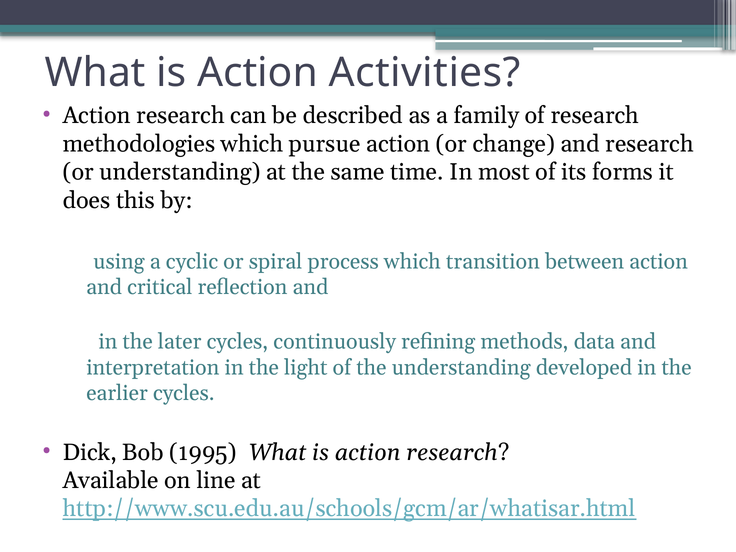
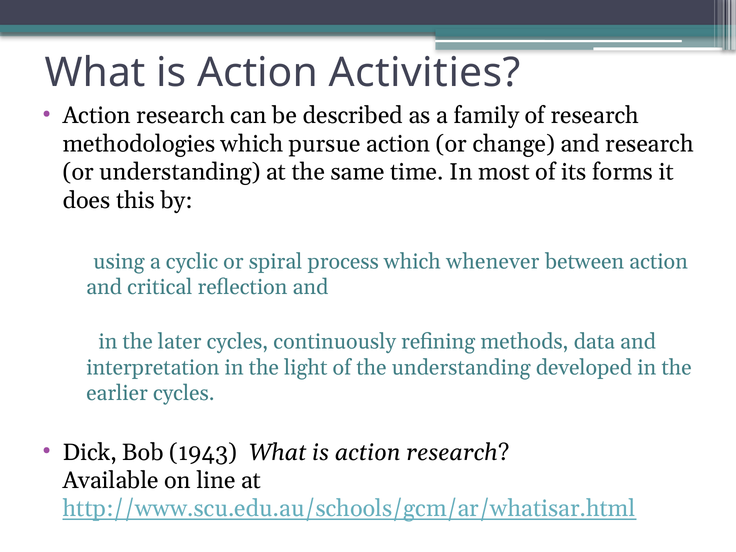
transition: transition -> whenever
1995: 1995 -> 1943
